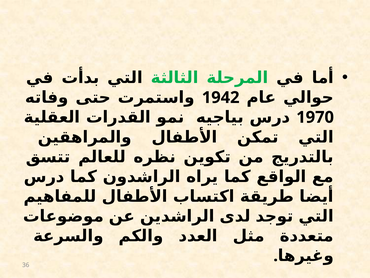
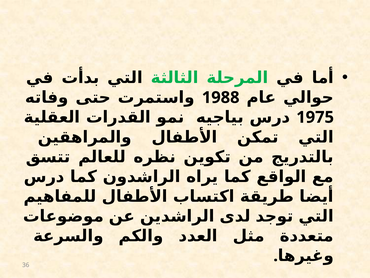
1942: 1942 -> 1988
1970: 1970 -> 1975
